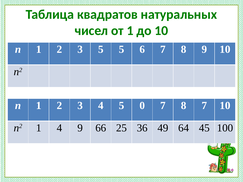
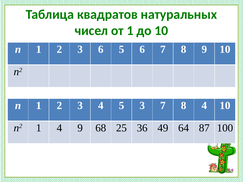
3 5: 5 -> 6
5 0: 0 -> 3
8 7: 7 -> 4
66: 66 -> 68
45: 45 -> 87
